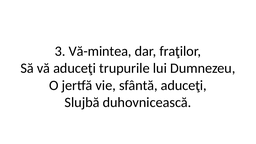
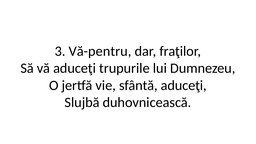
Vă-mintea: Vă-mintea -> Vă-pentru
